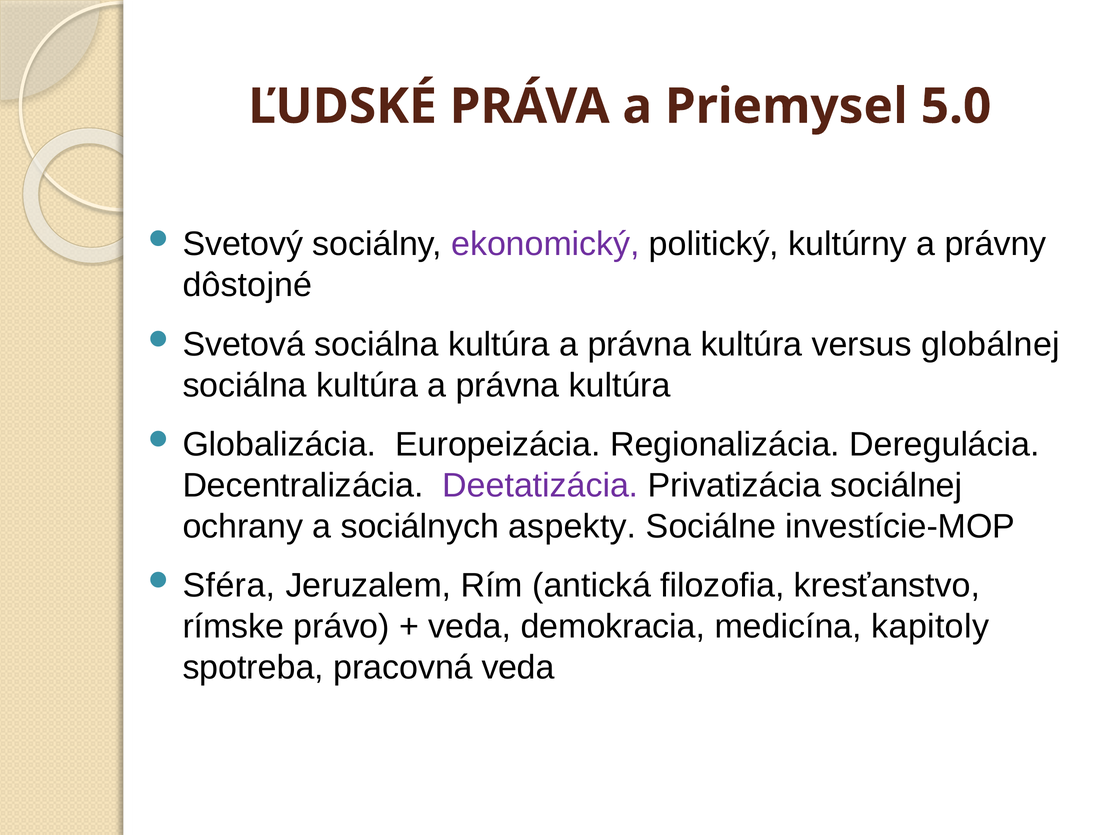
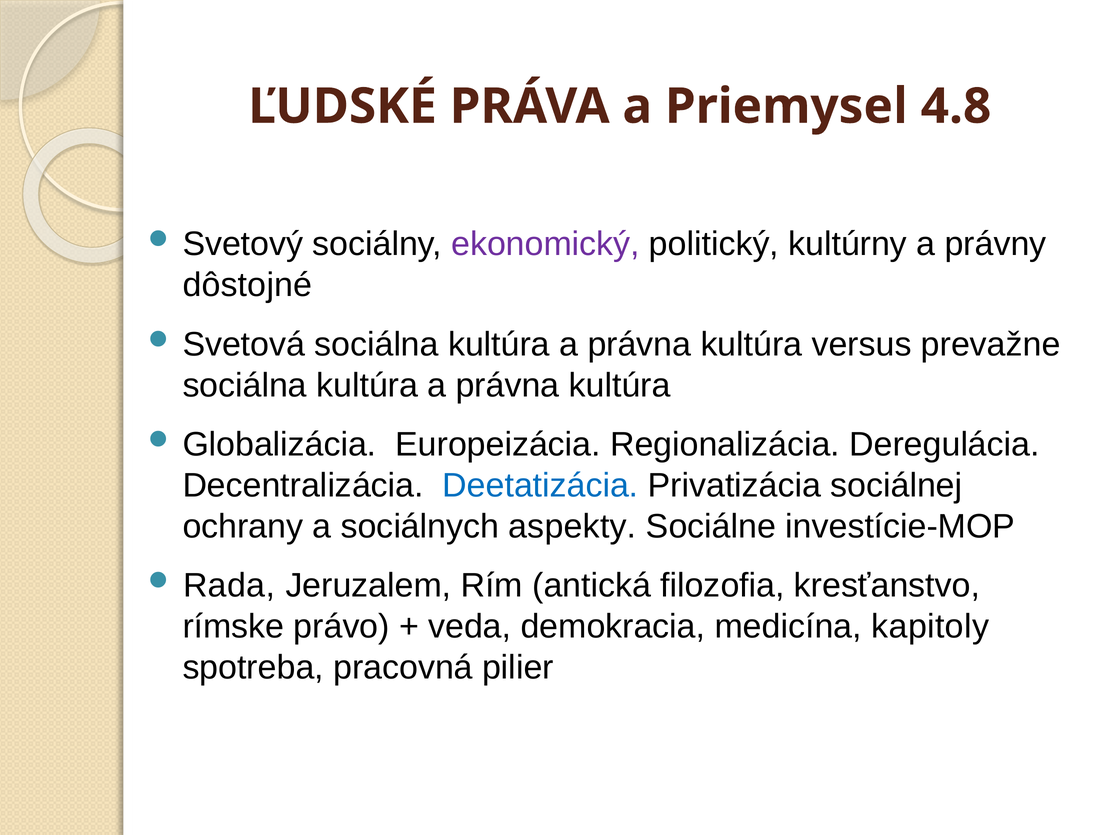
5.0: 5.0 -> 4.8
globálnej: globálnej -> prevažne
Deetatizácia colour: purple -> blue
Sféra: Sféra -> Rada
pracovná veda: veda -> pilier
